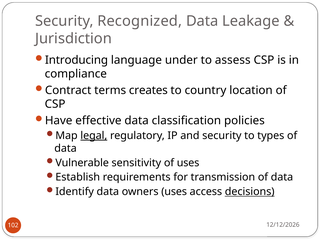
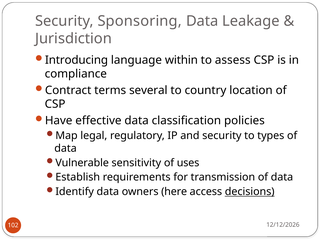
Recognized: Recognized -> Sponsoring
under: under -> within
creates: creates -> several
legal underline: present -> none
owners uses: uses -> here
